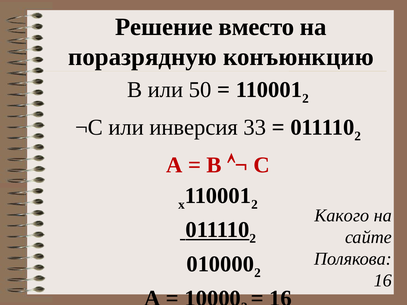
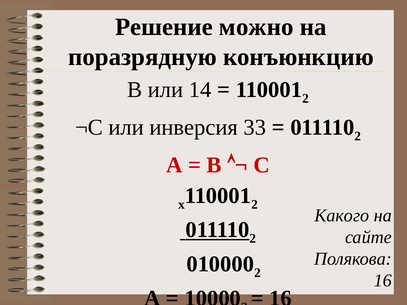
вместо: вместо -> можно
50: 50 -> 14
